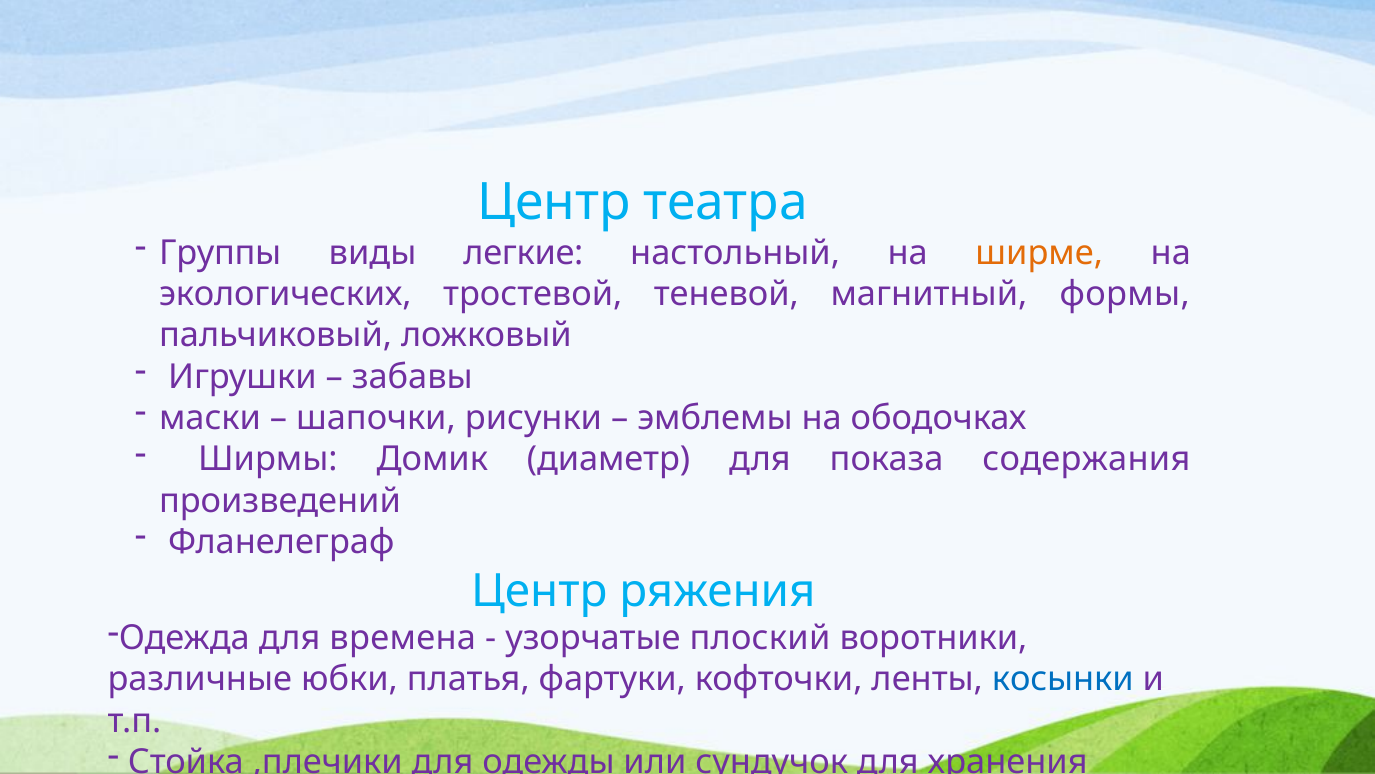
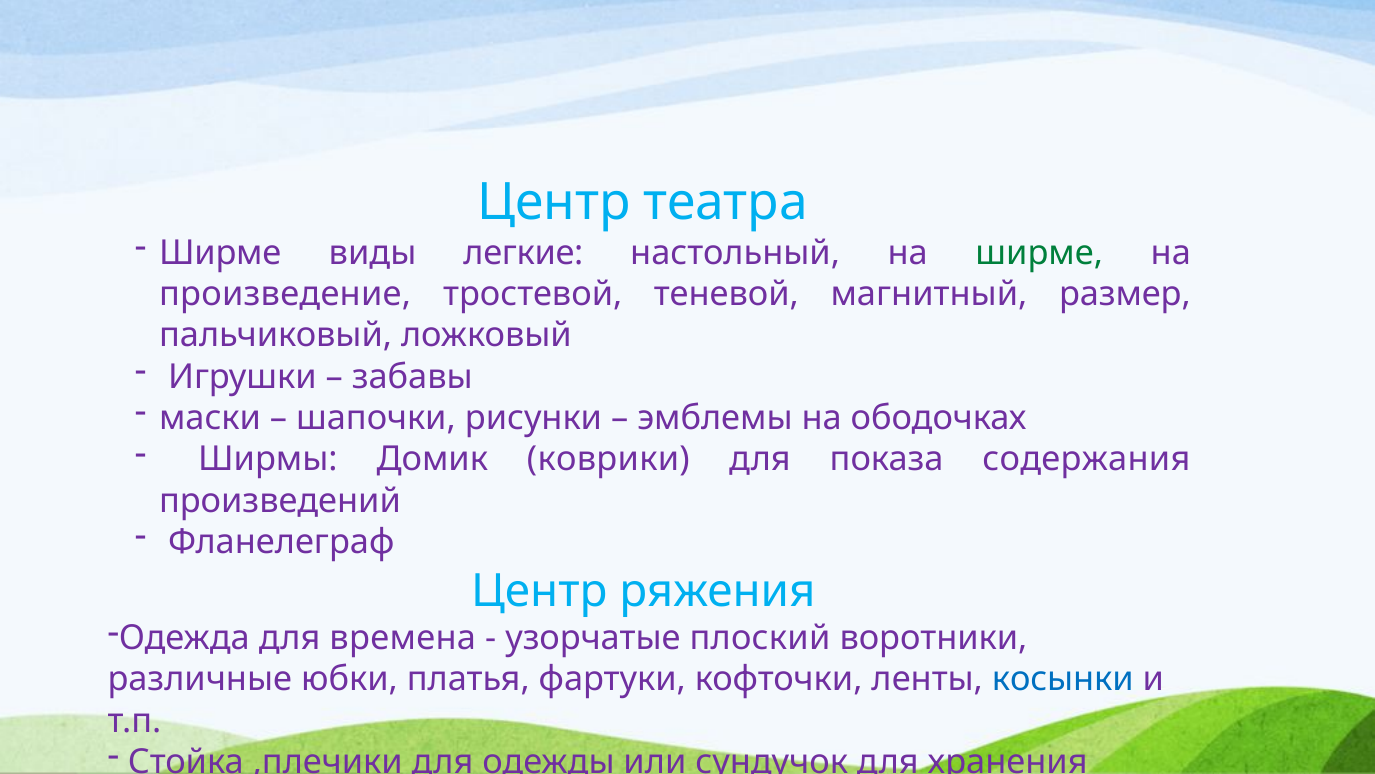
Группы at (220, 253): Группы -> Ширме
ширме at (1039, 253) colour: orange -> green
экологических: экологических -> произведение
формы: формы -> размер
диаметр: диаметр -> коврики
